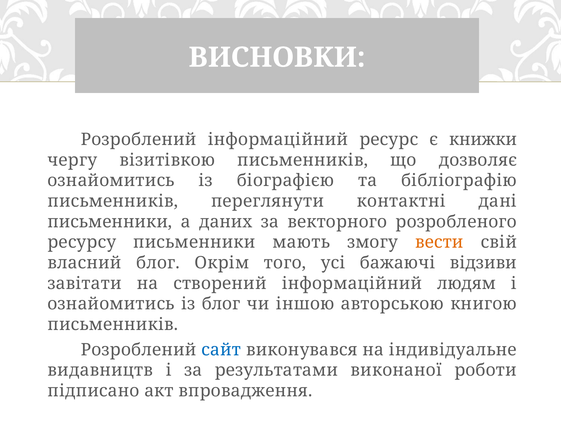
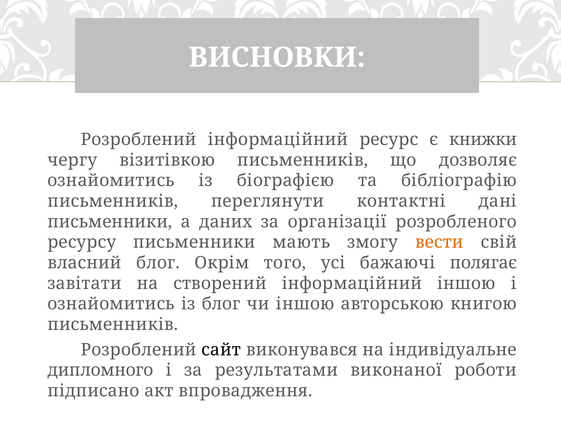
векторного: векторного -> організації
відзиви: відзиви -> полягає
інформаційний людям: людям -> іншою
сайт colour: blue -> black
видавництв: видавництв -> дипломного
